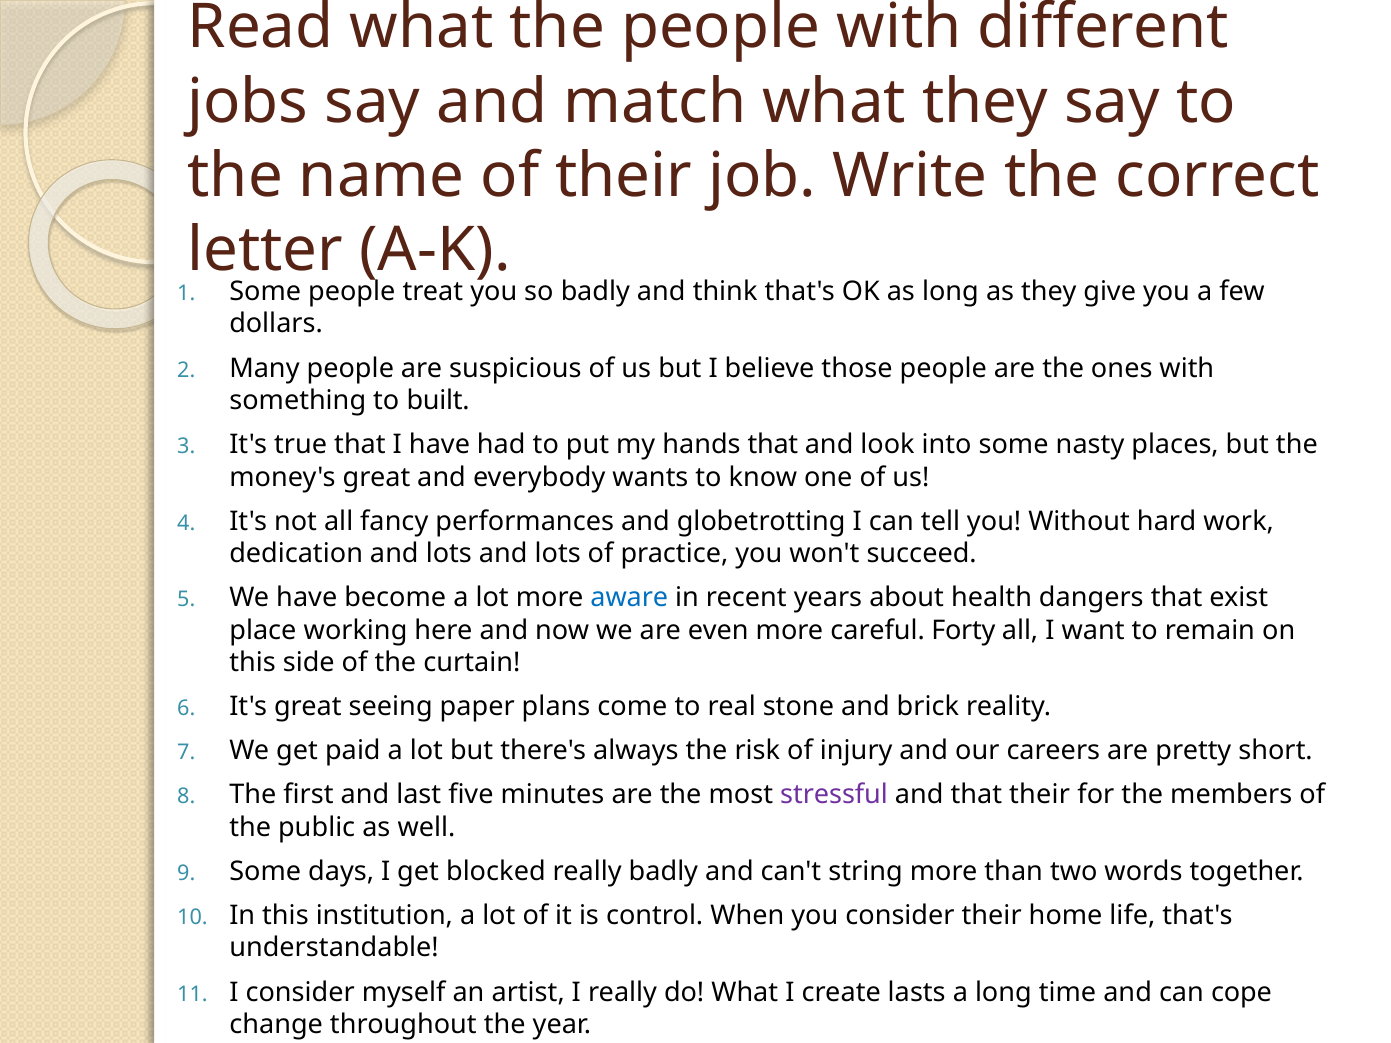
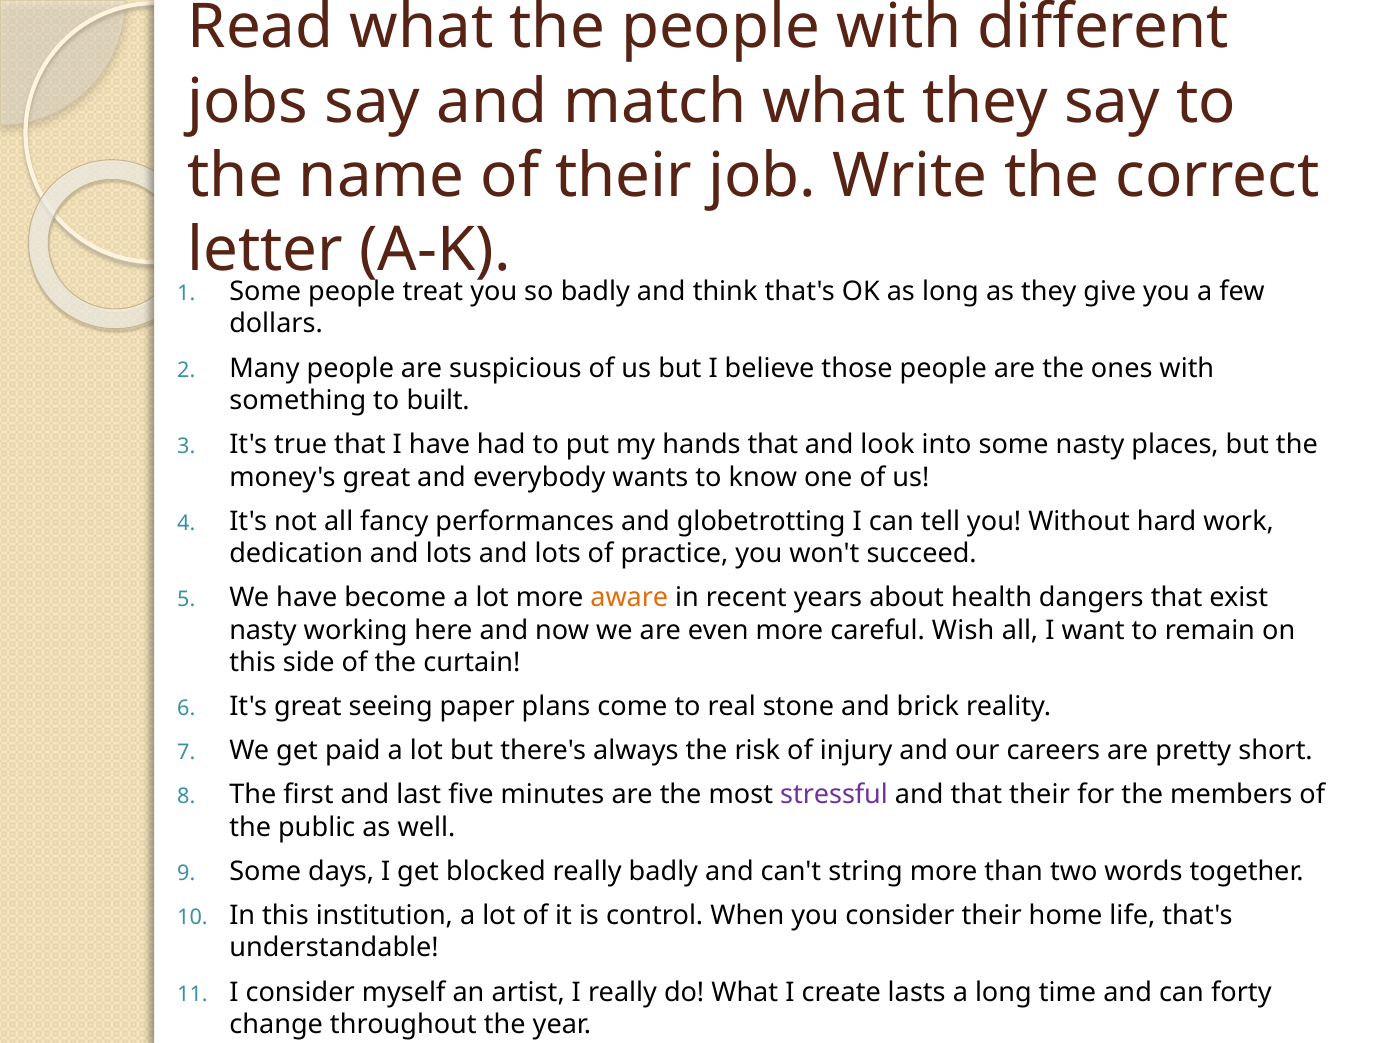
aware colour: blue -> orange
place at (263, 630): place -> nasty
Forty: Forty -> Wish
cope: cope -> forty
